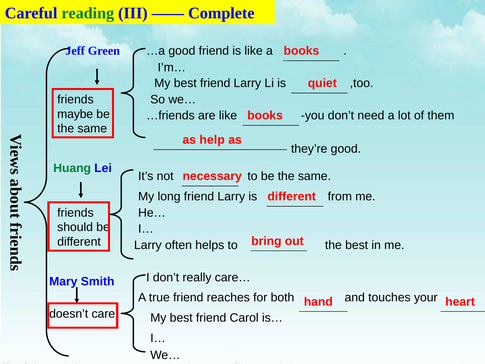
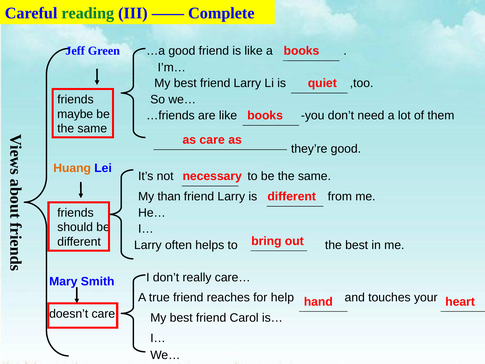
as help: help -> care
Huang colour: green -> orange
long: long -> than
both: both -> help
